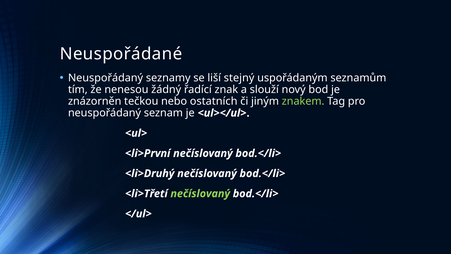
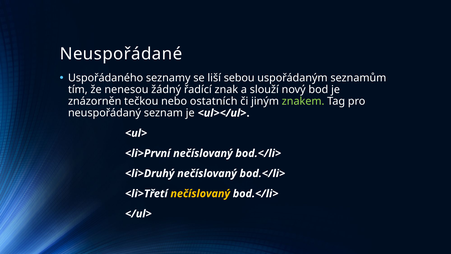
Neuspořádaný at (106, 78): Neuspořádaný -> Uspořádaného
stejný: stejný -> sebou
nečíslovaný at (200, 193) colour: light green -> yellow
